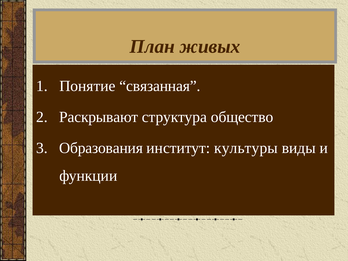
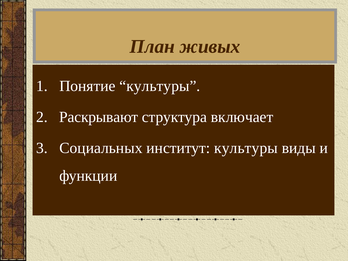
Понятие связанная: связанная -> культуры
общество: общество -> включает
Образования: Образования -> Социальных
